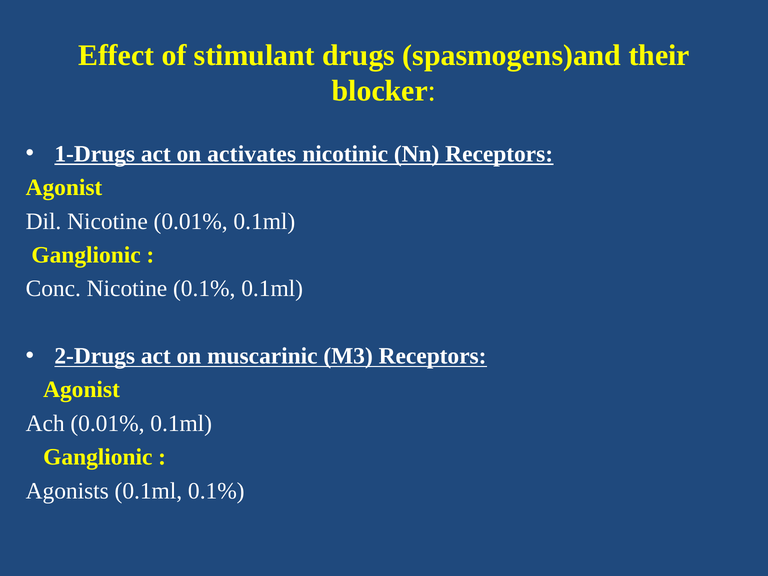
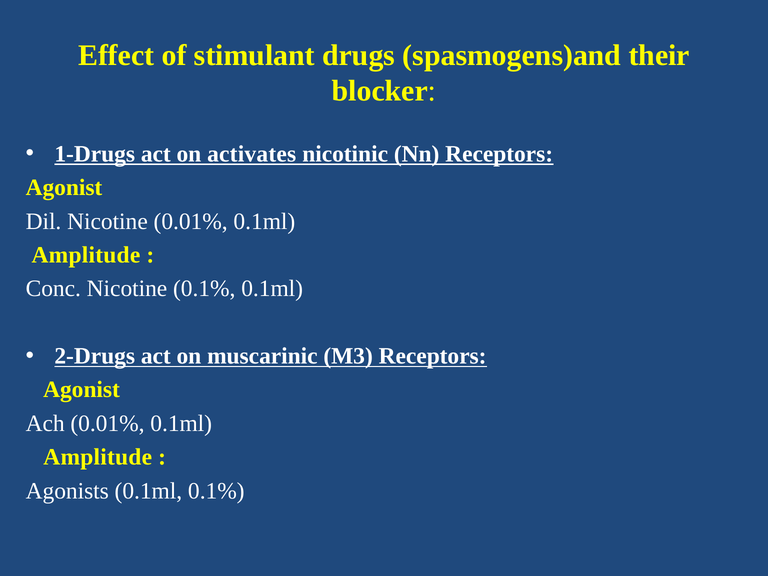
Ganglionic at (86, 255): Ganglionic -> Amplitude
Ganglionic at (98, 457): Ganglionic -> Amplitude
